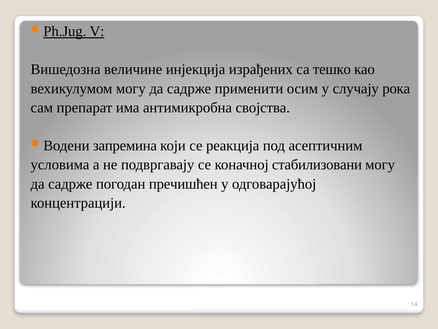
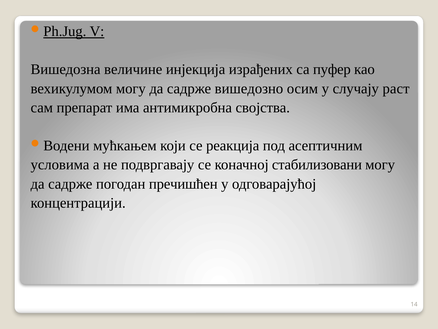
тешко: тешко -> пуфер
применити: применити -> вишедозно
рока: рока -> раст
запремина: запремина -> мућкањем
